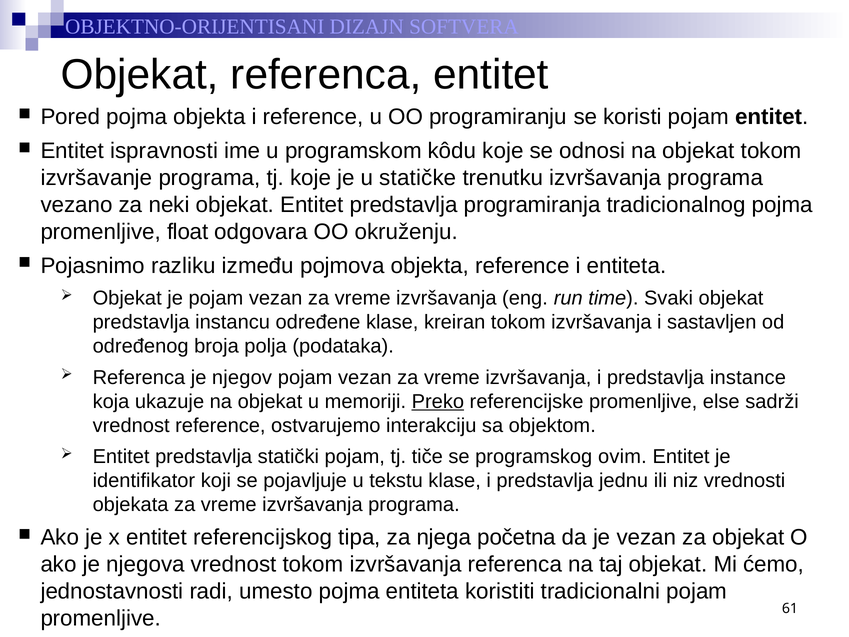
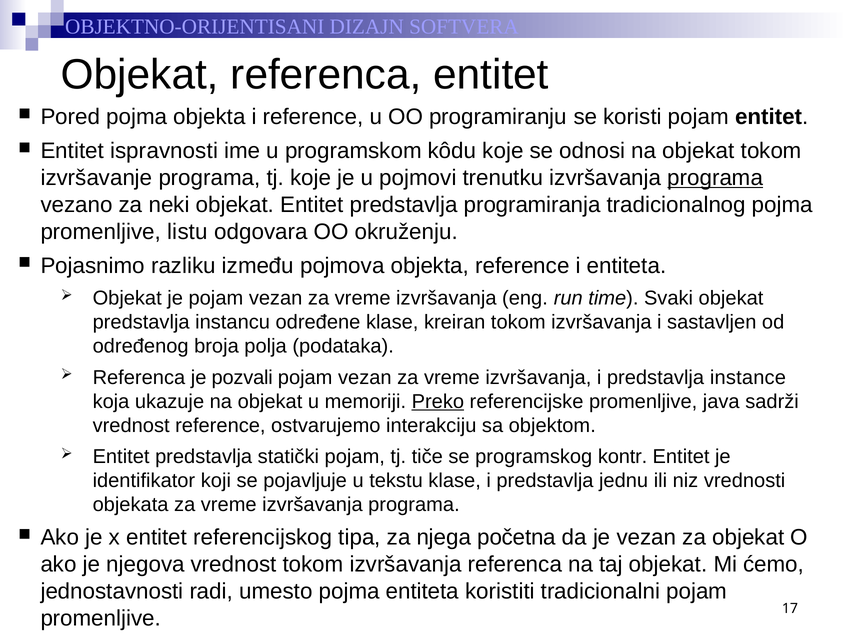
statičke: statičke -> pojmovi
programa at (715, 178) underline: none -> present
float: float -> listu
njegov: njegov -> pozvali
else: else -> java
ovim: ovim -> kontr
61: 61 -> 17
